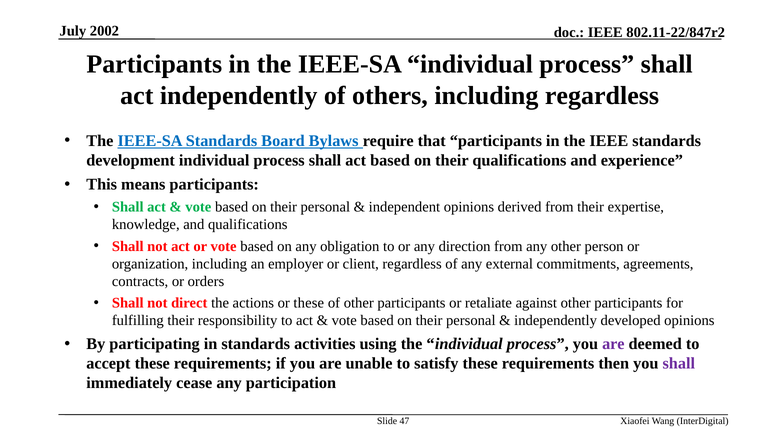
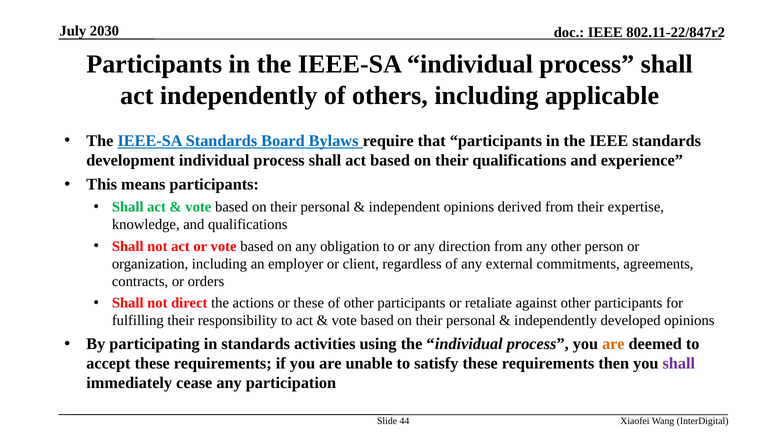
2002: 2002 -> 2030
including regardless: regardless -> applicable
are at (613, 344) colour: purple -> orange
47: 47 -> 44
